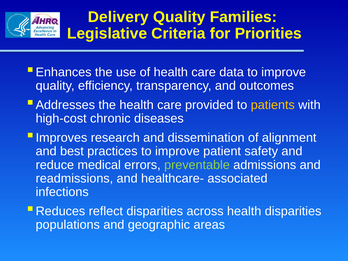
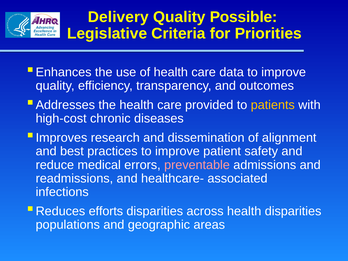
Families: Families -> Possible
preventable colour: light green -> pink
reflect: reflect -> efforts
